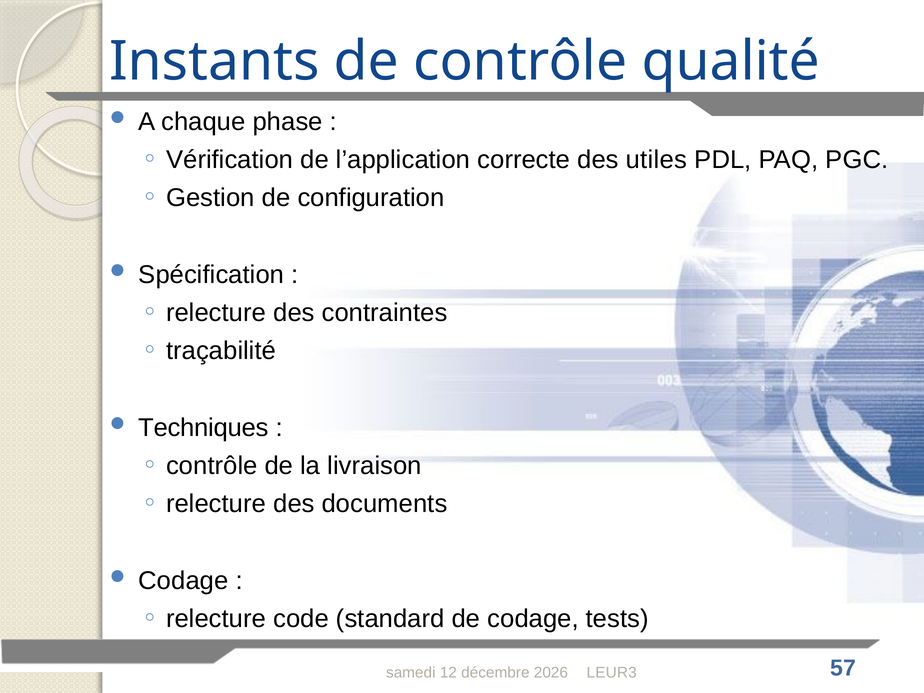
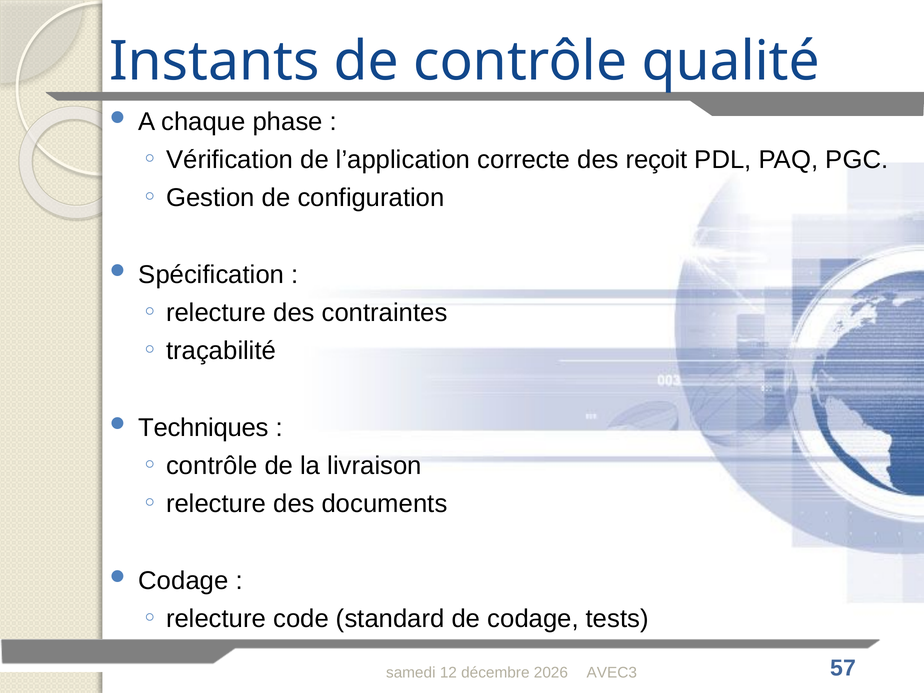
utiles: utiles -> reçoit
LEUR3: LEUR3 -> AVEC3
